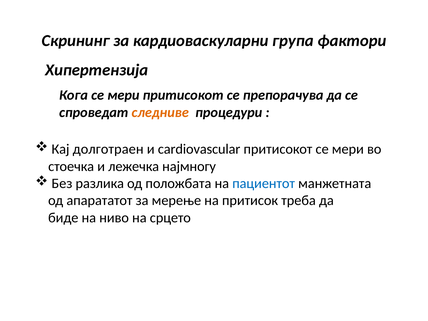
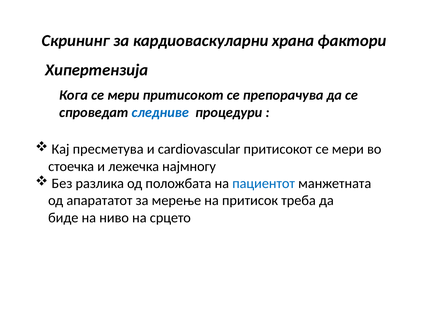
група: група -> храна
следниве colour: orange -> blue
долготраен: долготраен -> пресметува
